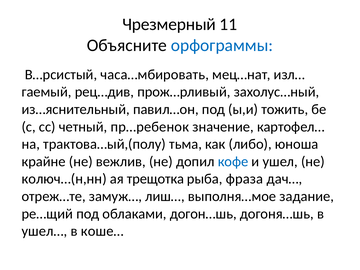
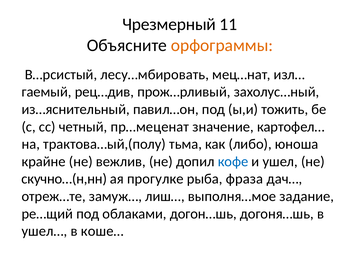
орфограммы colour: blue -> orange
часа…мбировать: часа…мбировать -> лесу…мбировать
пр…ребенок: пр…ребенок -> пр…меценат
колюч…(н,нн: колюч…(н,нн -> скучно…(н,нн
трещотка: трещотка -> прогулке
